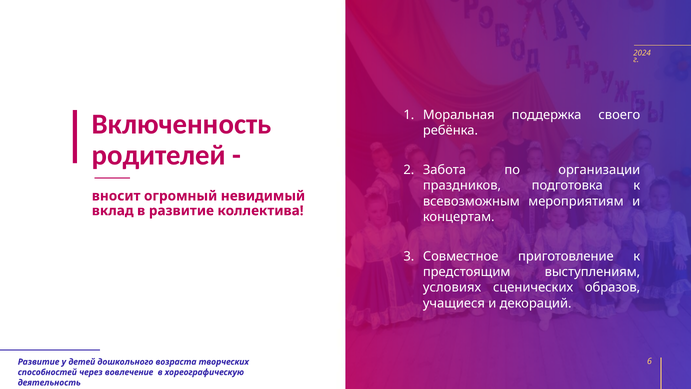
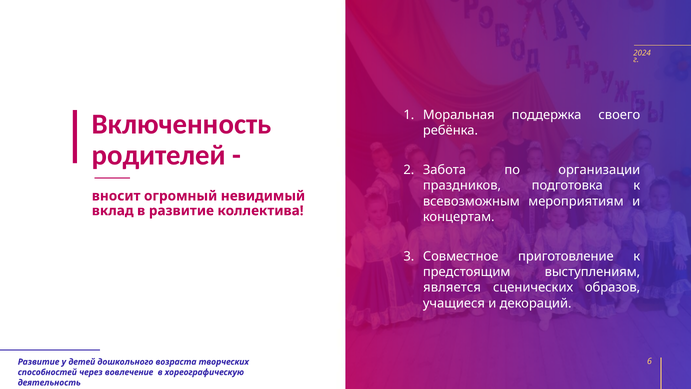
условиях: условиях -> является
